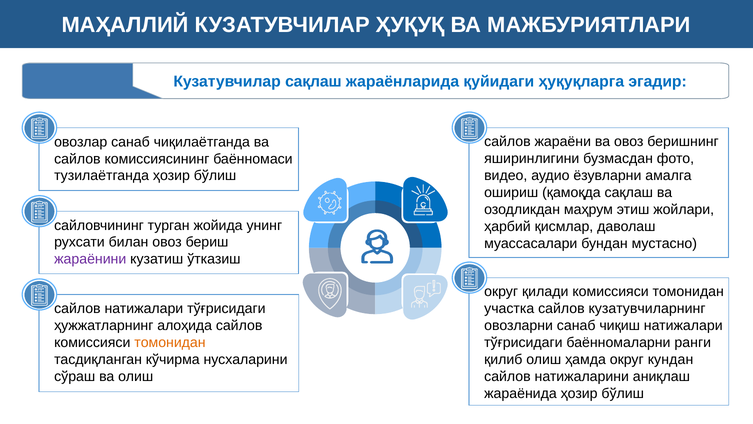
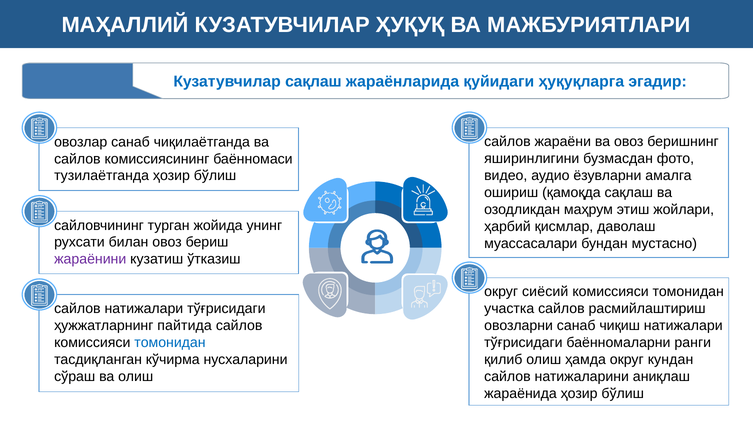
қилади: қилади -> сиёсий
кузатувчиларнинг: кузатувчиларнинг -> расмийлаштириш
алоҳида: алоҳида -> пайтида
томонидан at (170, 342) colour: orange -> blue
